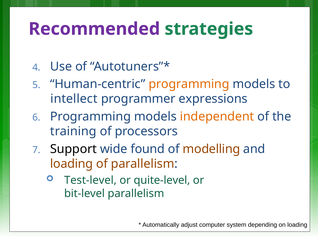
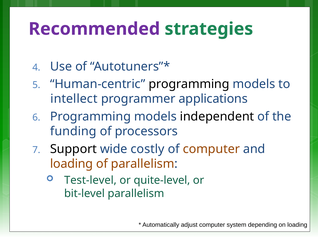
programming at (189, 84) colour: orange -> black
expressions: expressions -> applications
independent colour: orange -> black
training: training -> funding
found: found -> costly
of modelling: modelling -> computer
